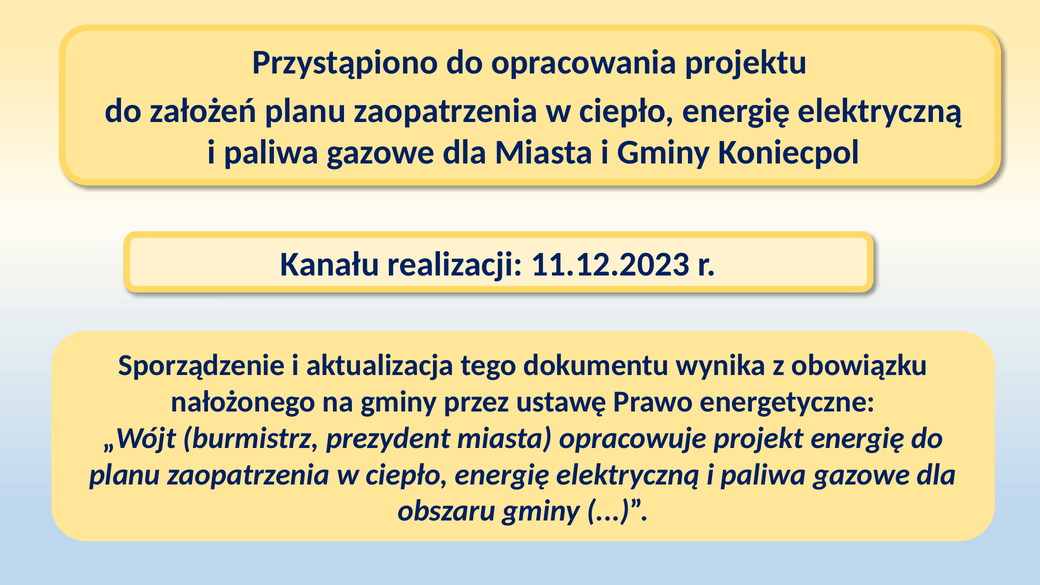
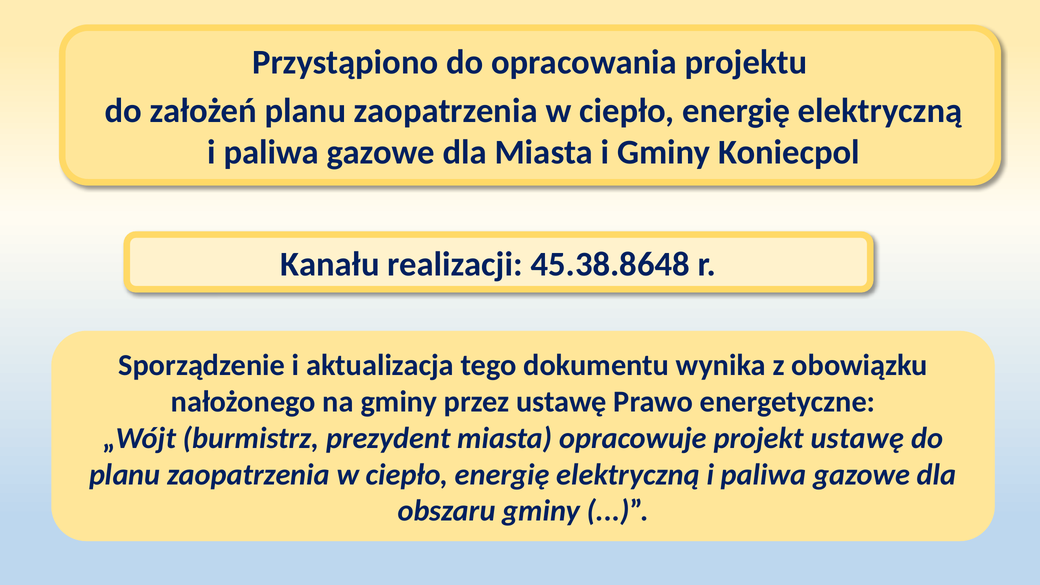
11.12.2023: 11.12.2023 -> 45.38.8648
projekt energię: energię -> ustawę
